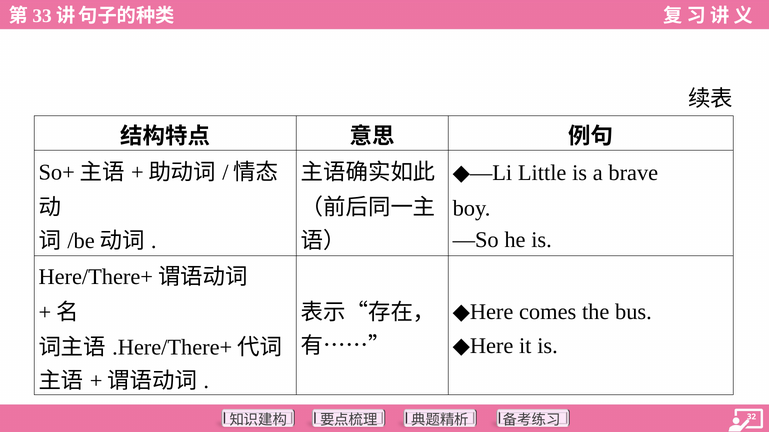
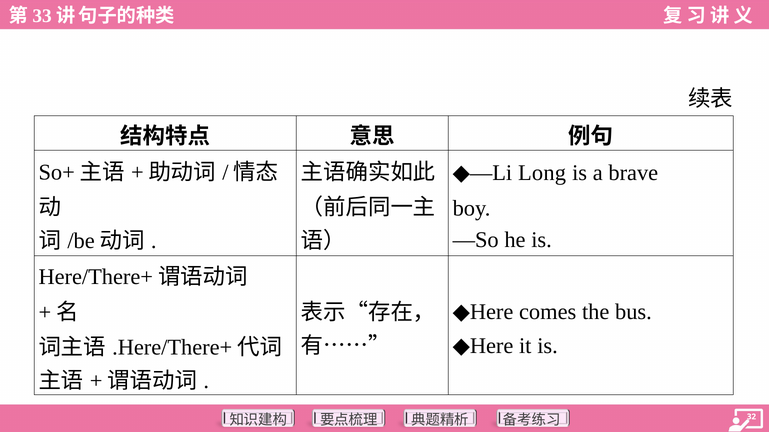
Little: Little -> Long
